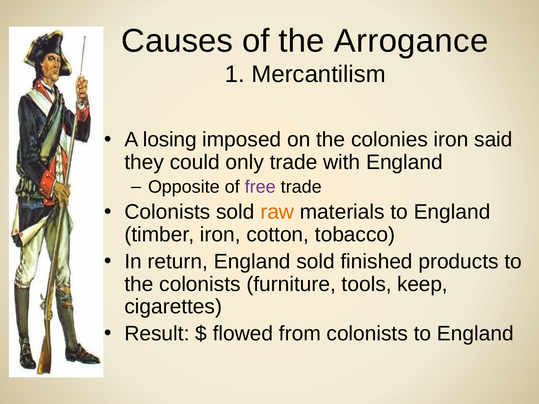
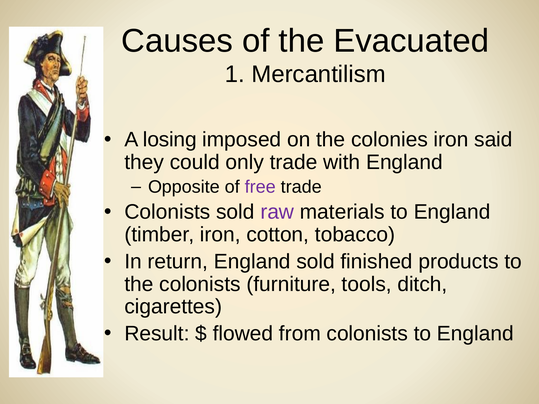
Arrogance: Arrogance -> Evacuated
raw colour: orange -> purple
keep: keep -> ditch
